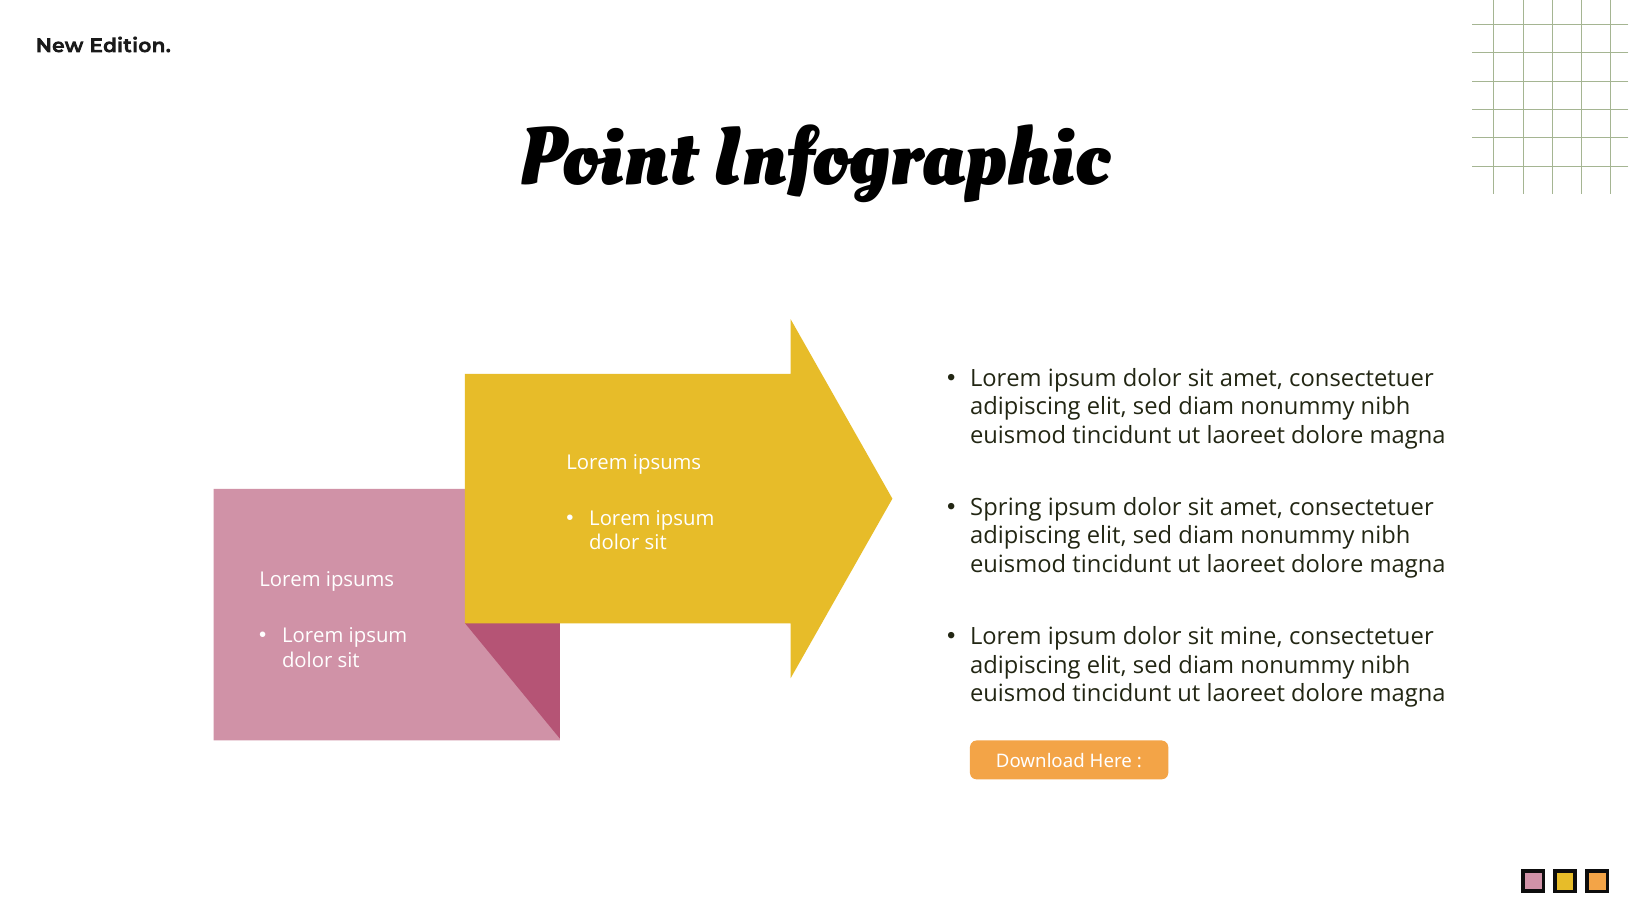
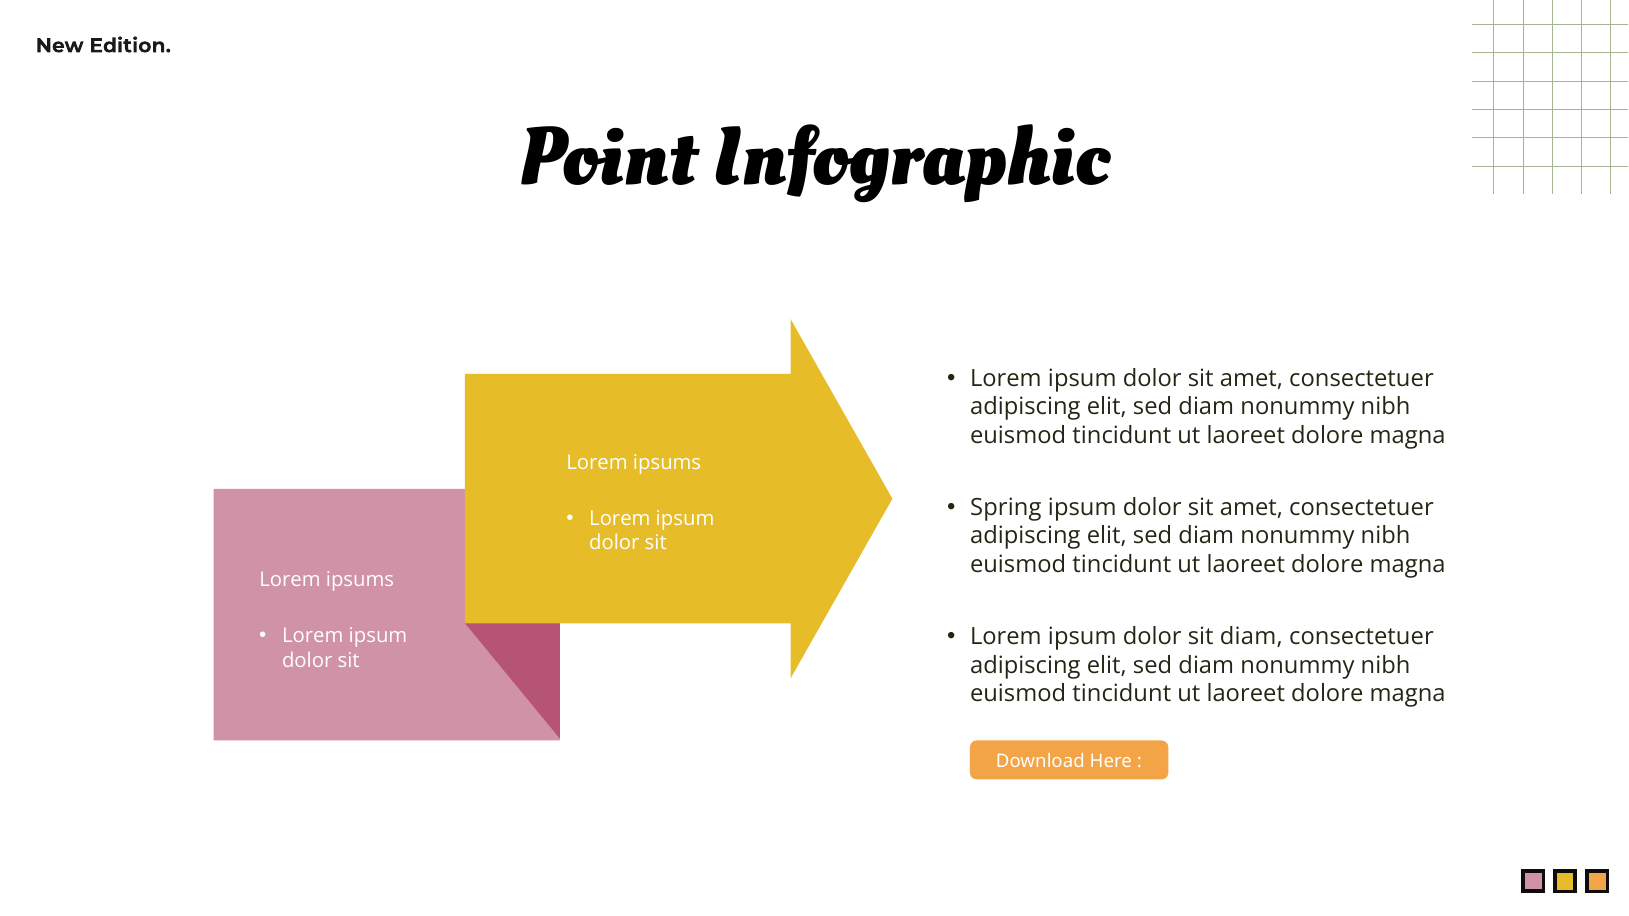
sit mine: mine -> diam
